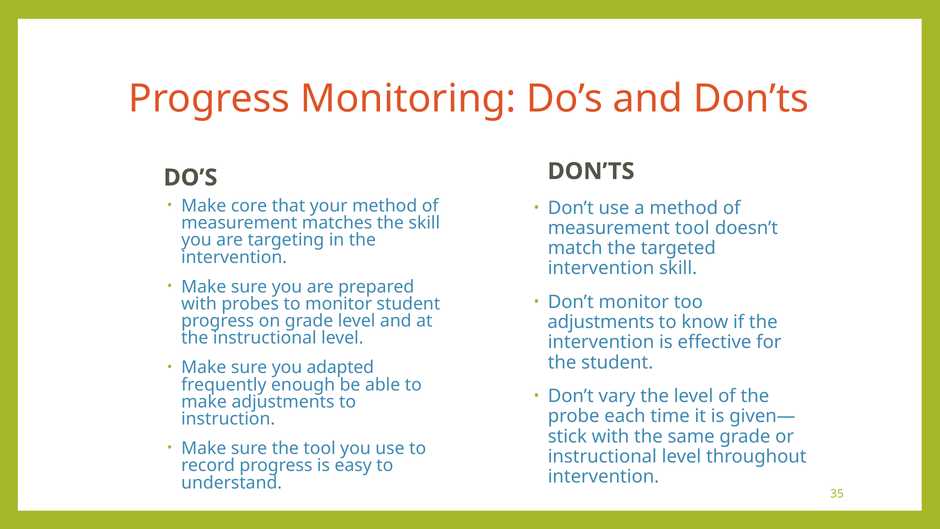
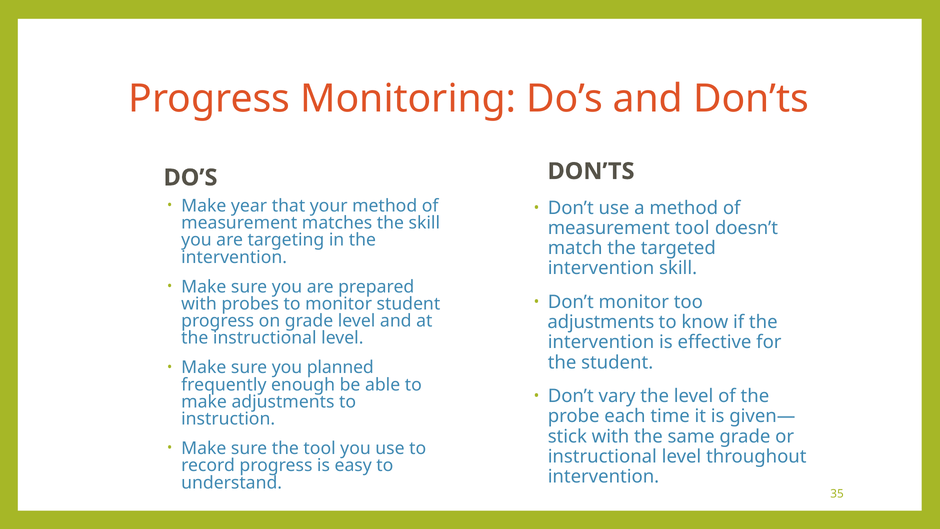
core: core -> year
adapted: adapted -> planned
